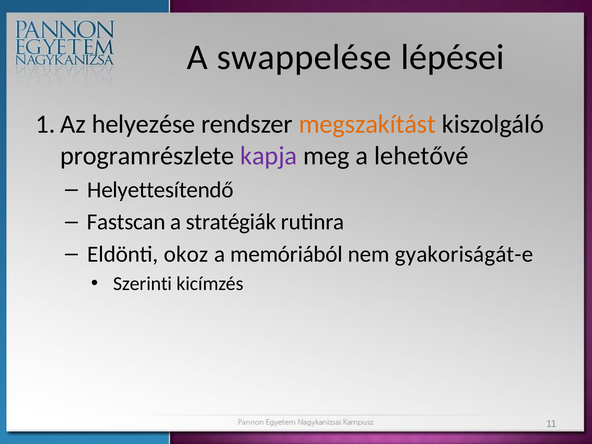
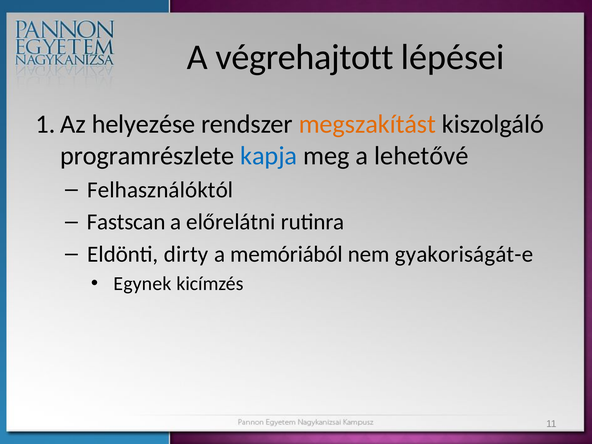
swappelése: swappelése -> végrehajtott
kapja colour: purple -> blue
Helyettesítendő: Helyettesítendő -> Felhasználóktól
stratégiák: stratégiák -> előrelátni
okoz: okoz -> dirty
Szerinti: Szerinti -> Egynek
